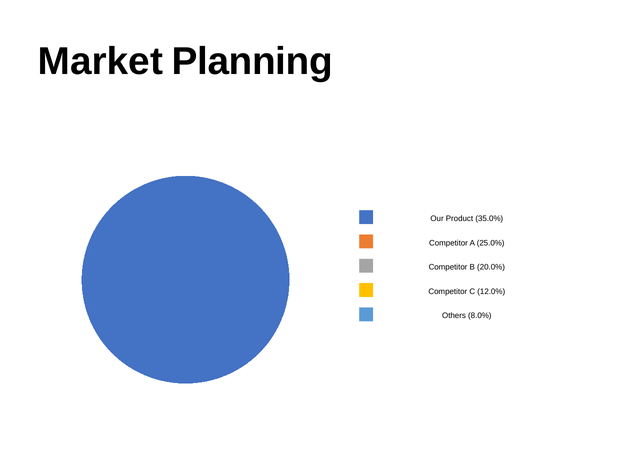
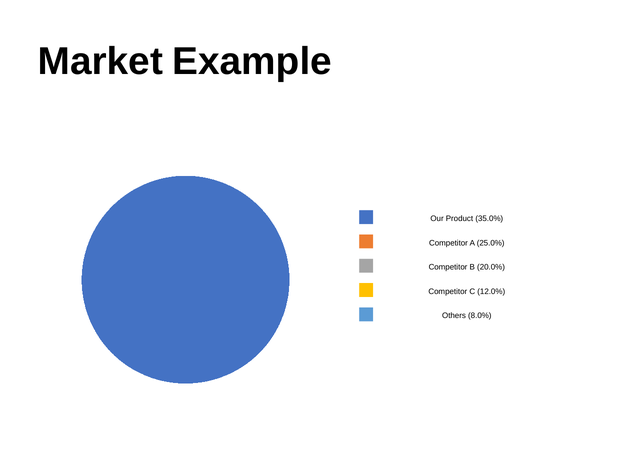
Planning: Planning -> Example
